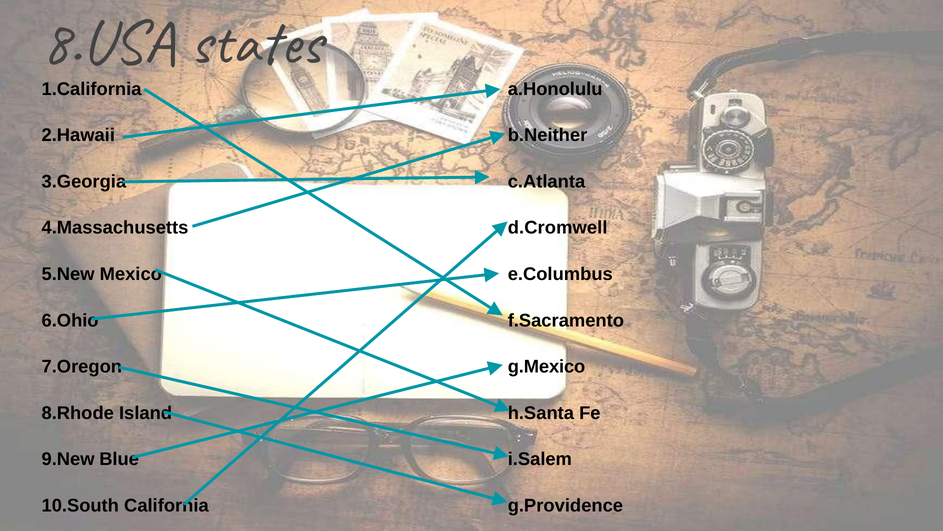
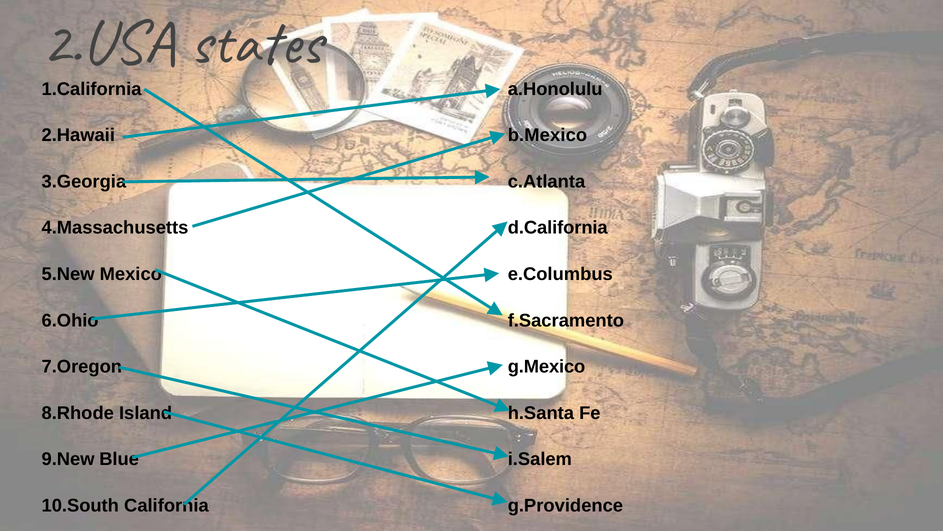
8.USA: 8.USA -> 2.USA
b.Neither: b.Neither -> b.Mexico
d.Cromwell: d.Cromwell -> d.California
